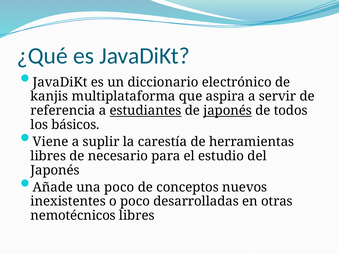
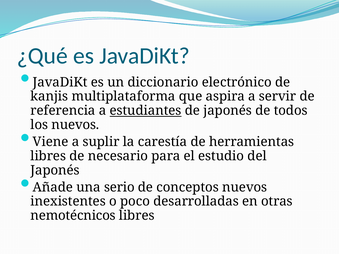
japonés at (228, 111) underline: present -> none
los básicos: básicos -> nuevos
una poco: poco -> serio
